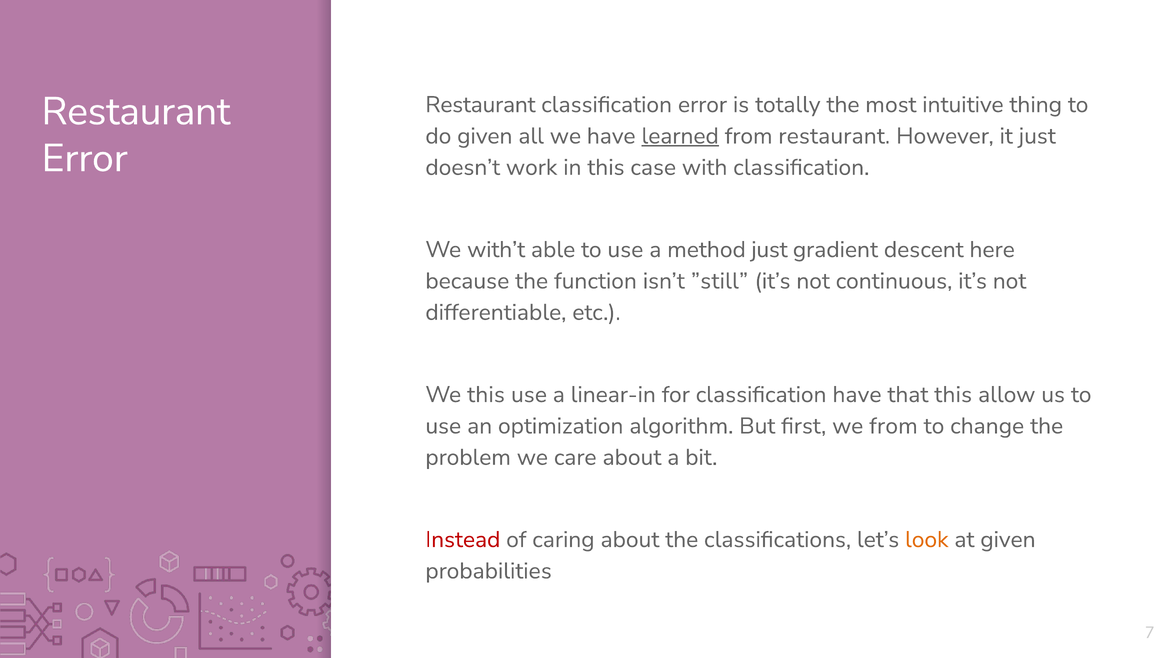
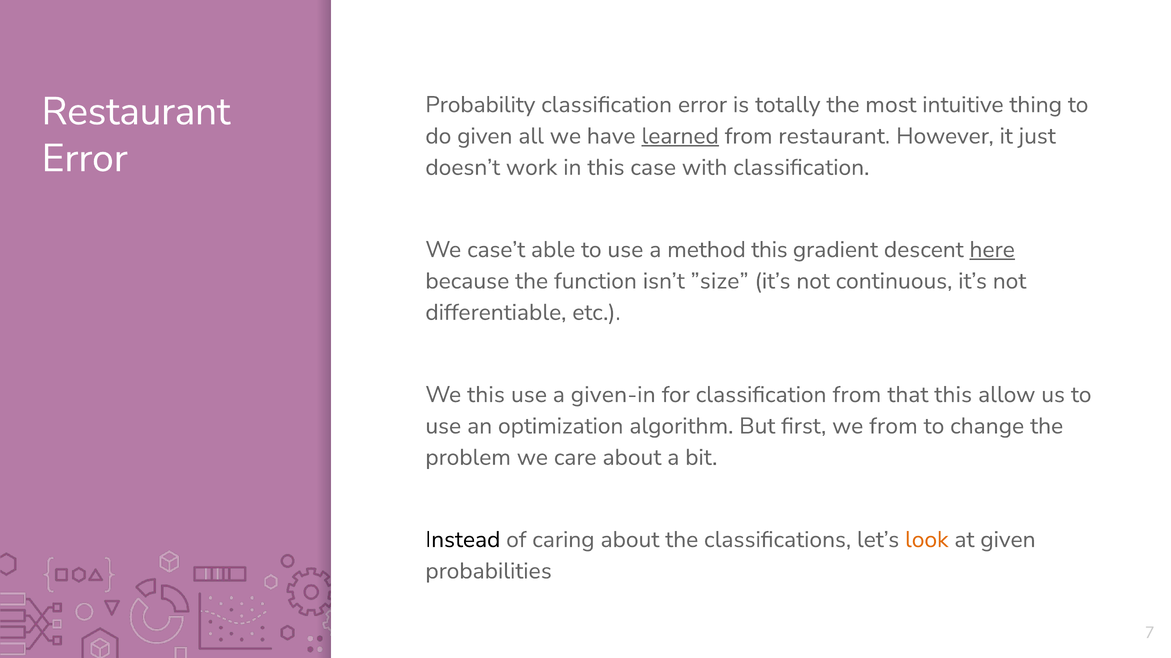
Restaurant at (480, 105): Restaurant -> Probability
with’t: with’t -> case’t
method just: just -> this
here underline: none -> present
”still: ”still -> ”size
linear-in: linear-in -> given-in
classification have: have -> from
Instead colour: red -> black
